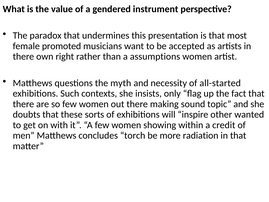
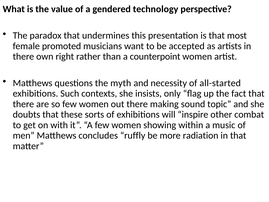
instrument: instrument -> technology
assumptions: assumptions -> counterpoint
wanted: wanted -> combat
credit: credit -> music
torch: torch -> ruffly
